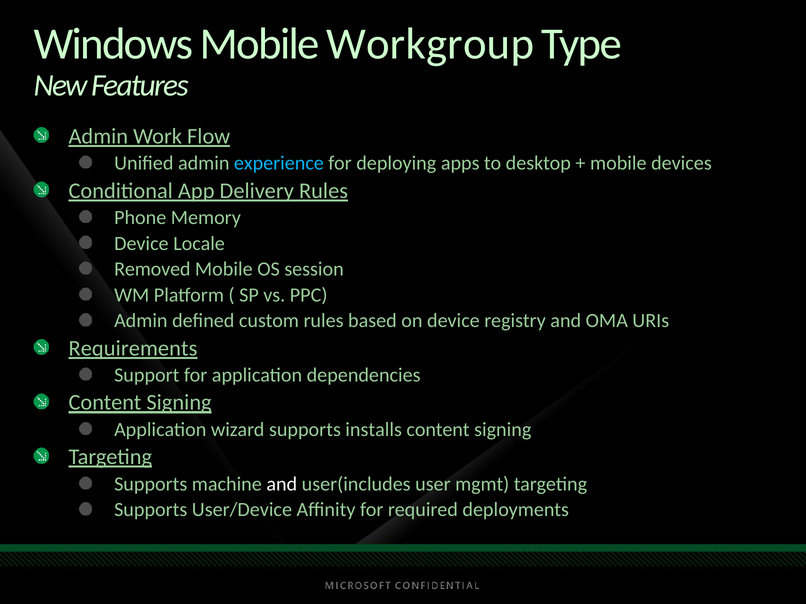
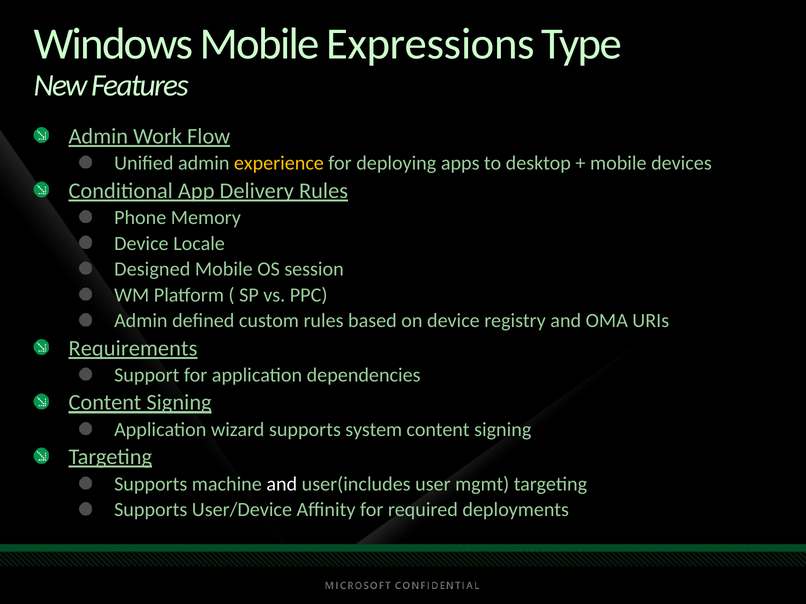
Workgroup: Workgroup -> Expressions
experience colour: light blue -> yellow
Removed: Removed -> Designed
installs: installs -> system
